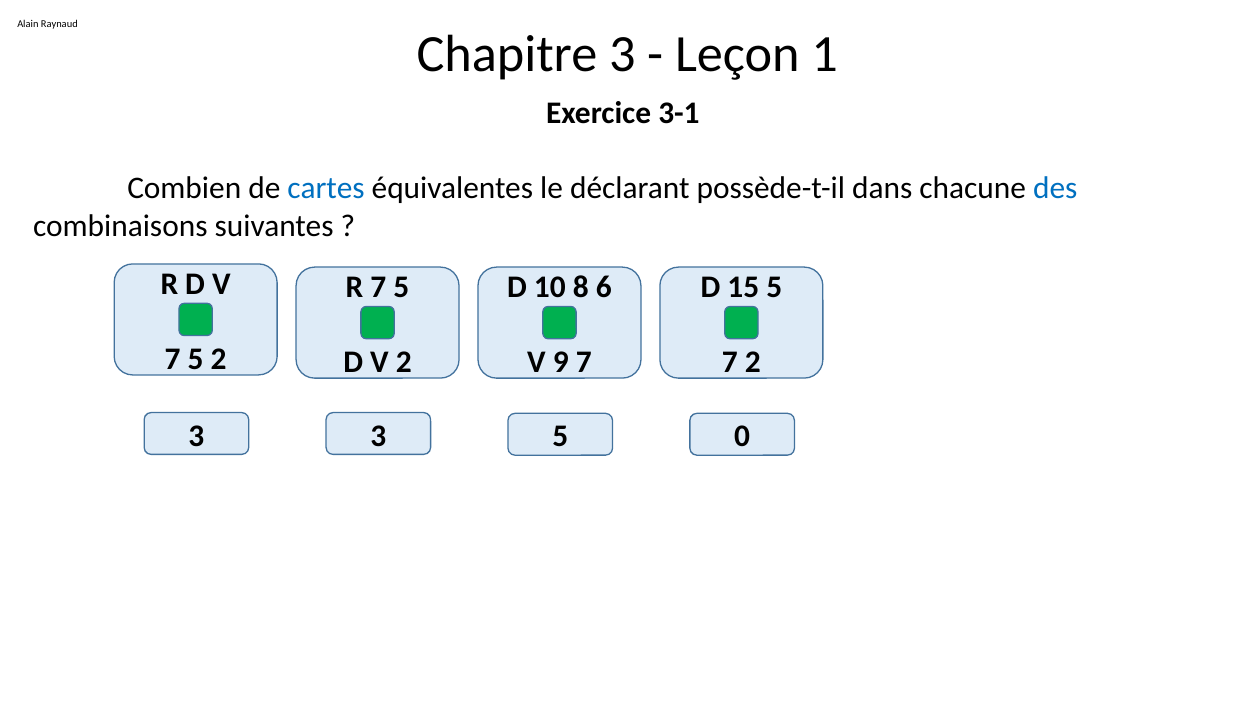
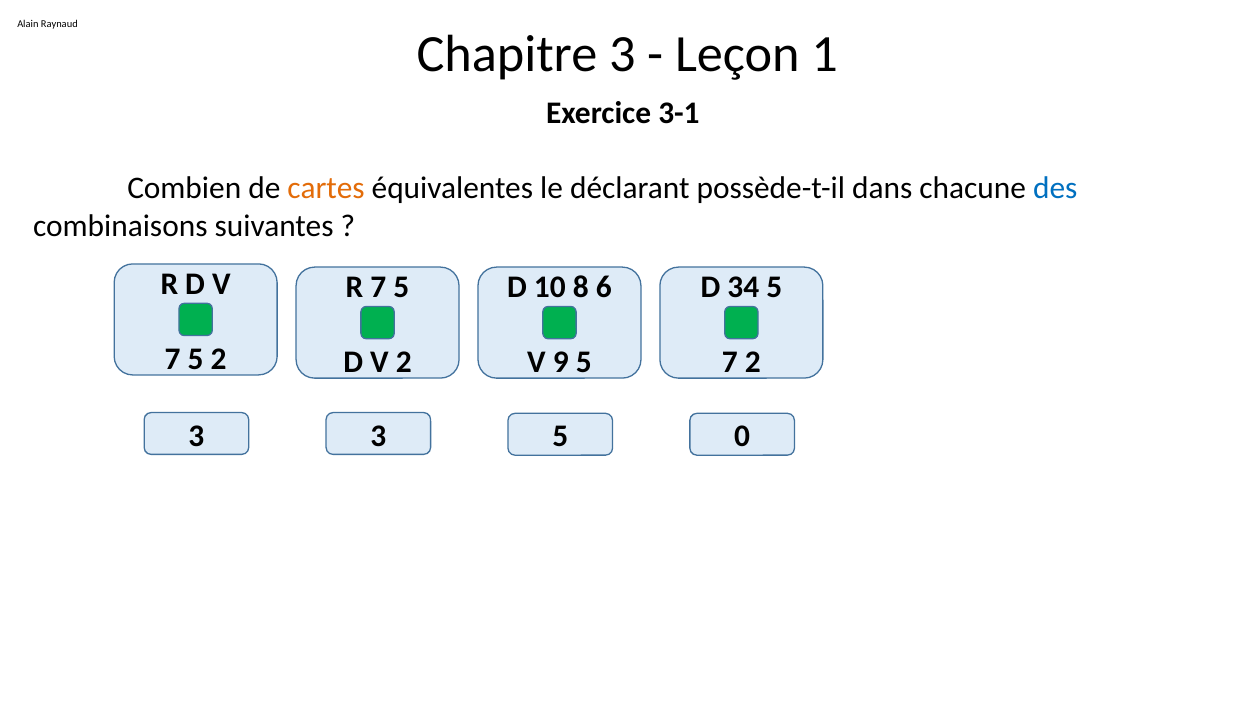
cartes colour: blue -> orange
15: 15 -> 34
9 7: 7 -> 5
